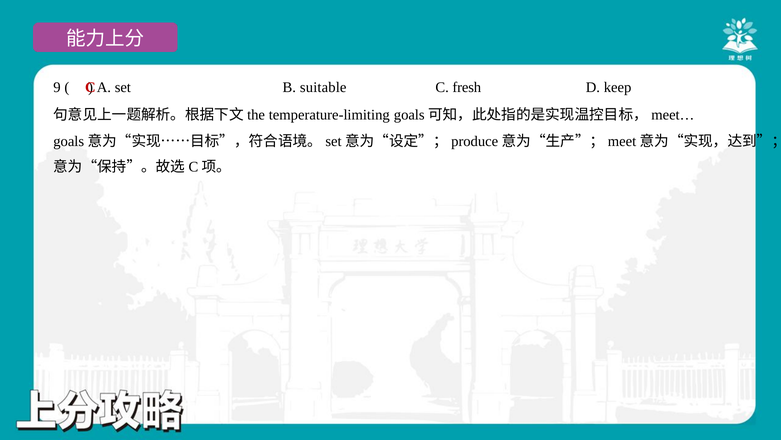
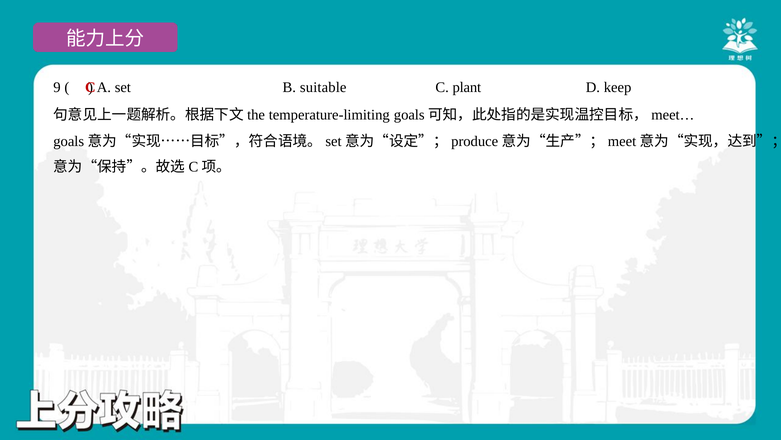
fresh: fresh -> plant
